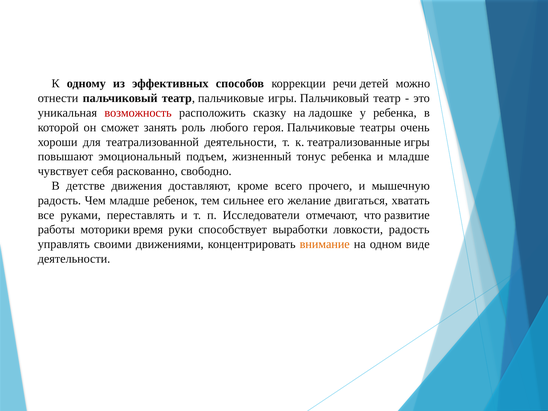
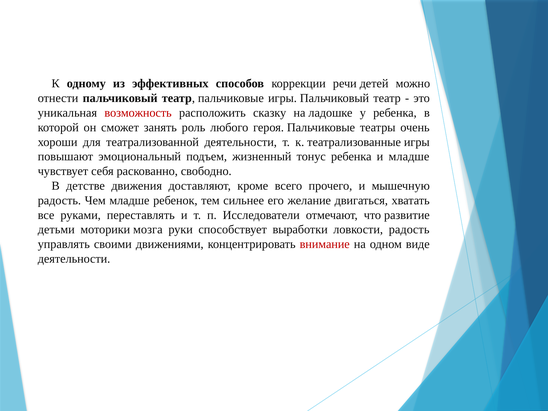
работы: работы -> детьми
время: время -> мозга
внимание colour: orange -> red
